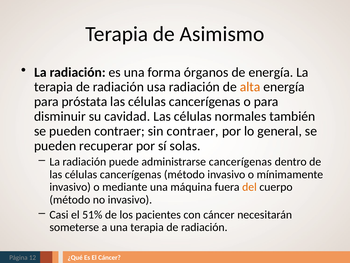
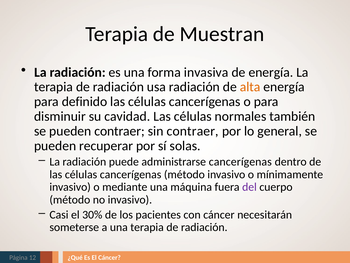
Asimismo: Asimismo -> Muestran
órganos: órganos -> invasiva
próstata: próstata -> definido
del colour: orange -> purple
51%: 51% -> 30%
